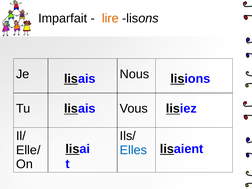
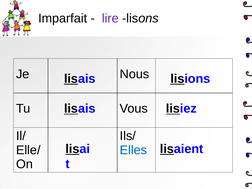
lire colour: orange -> purple
